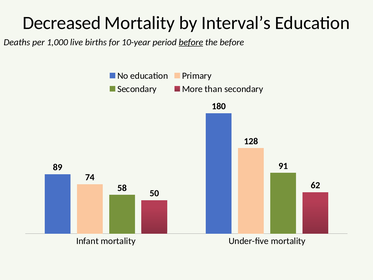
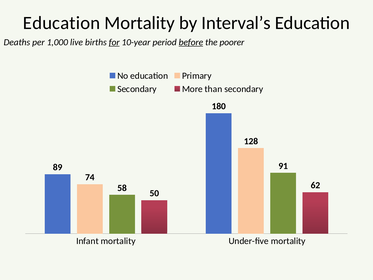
Decreased at (62, 23): Decreased -> Education
for underline: none -> present
the before: before -> poorer
